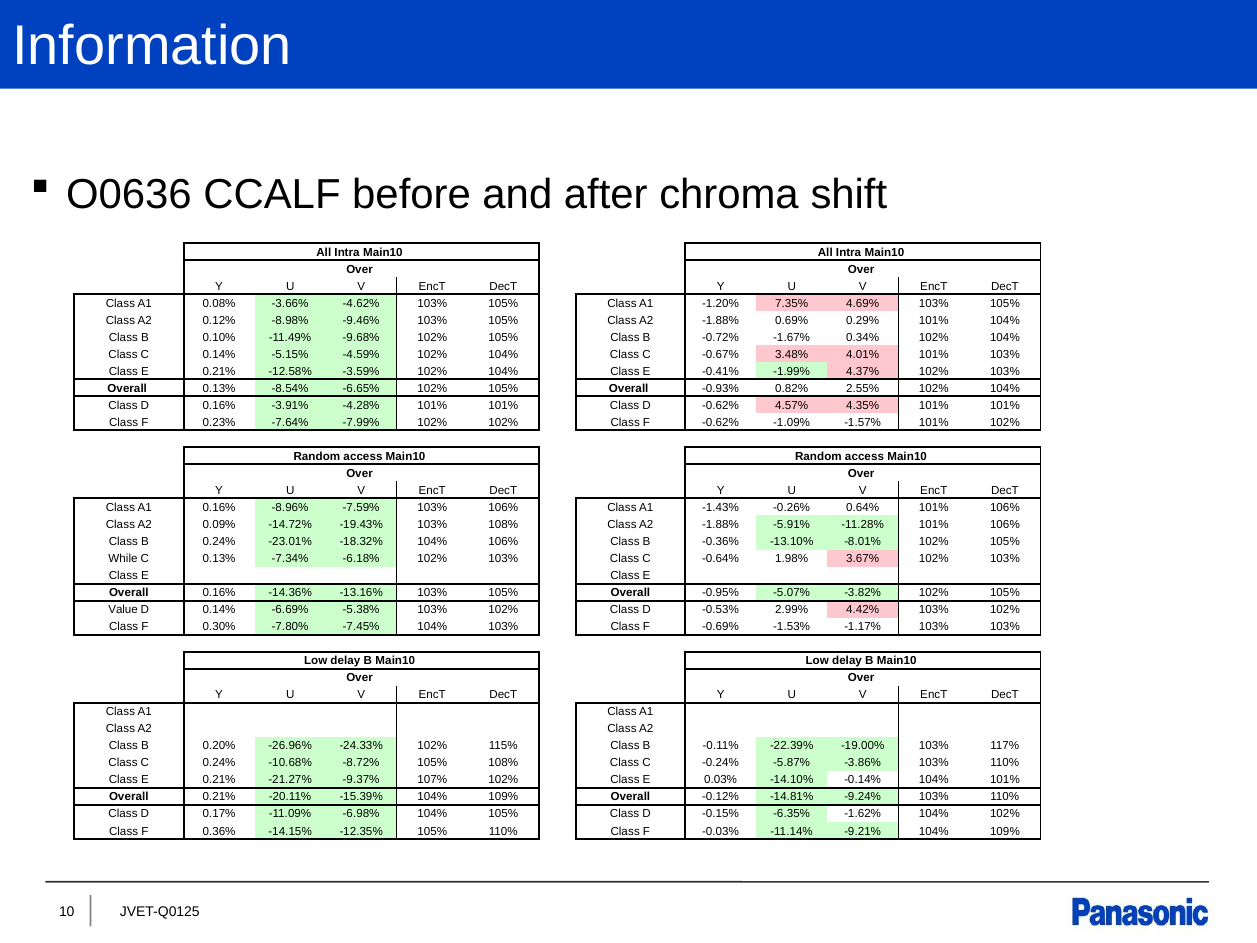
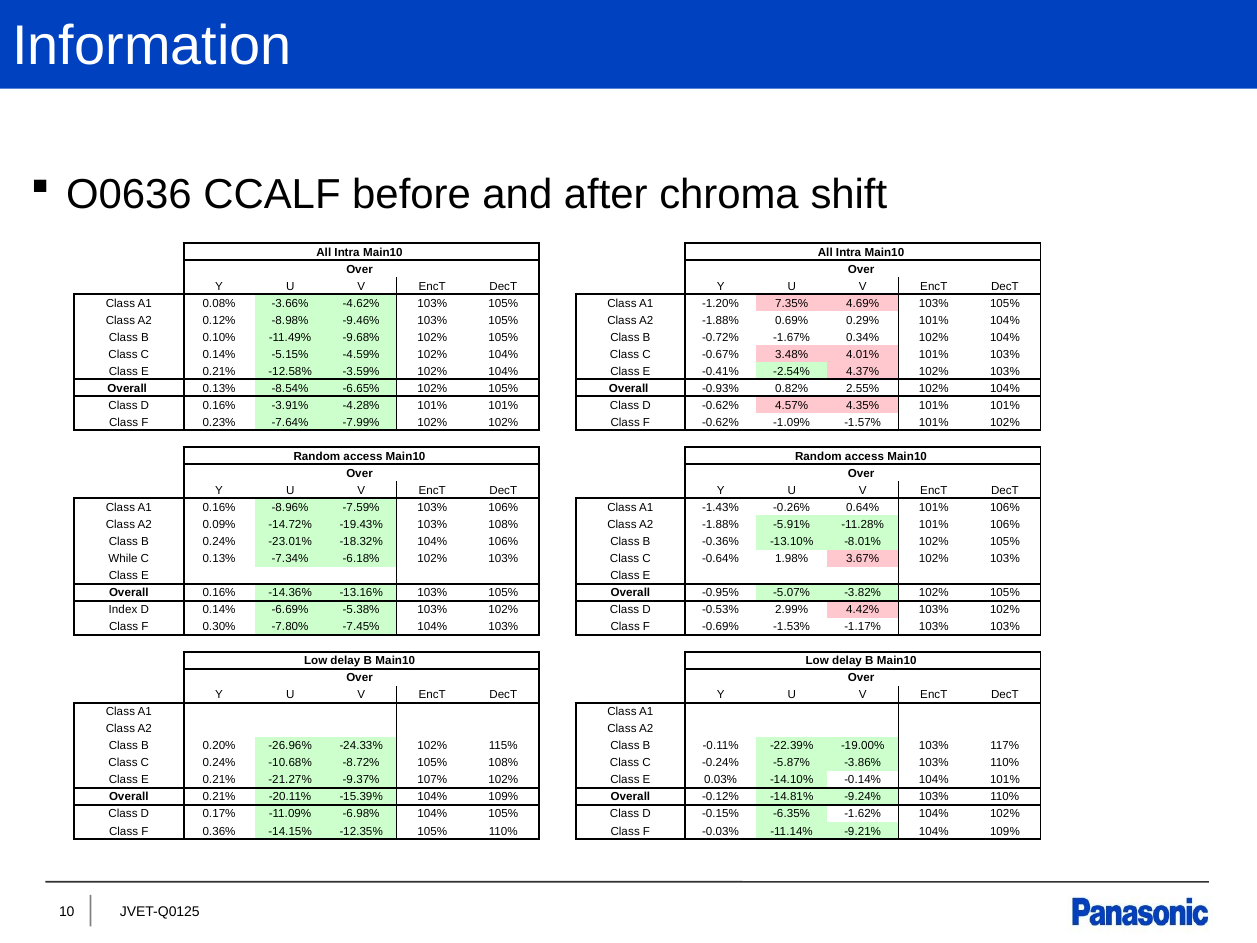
-1.99%: -1.99% -> -2.54%
Value: Value -> Index
